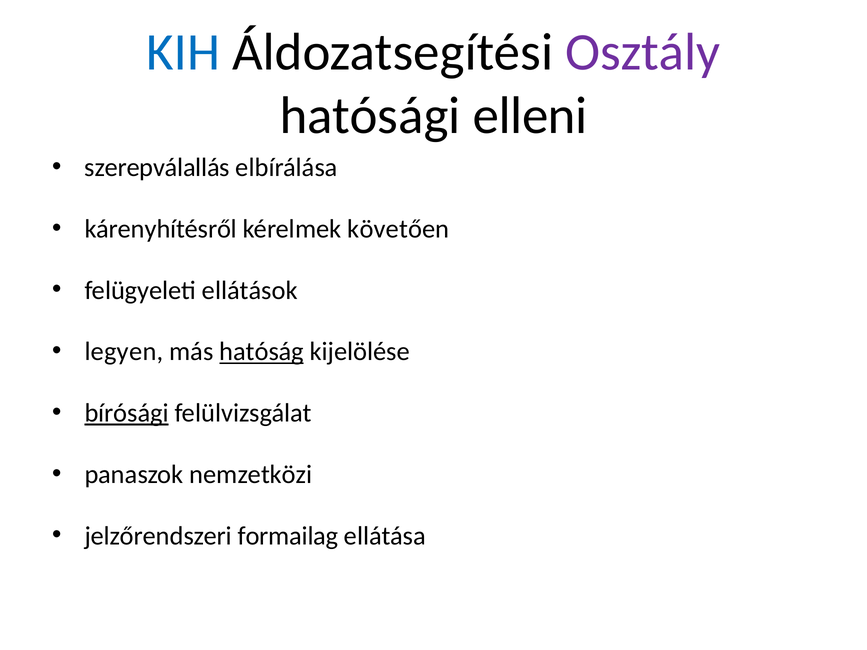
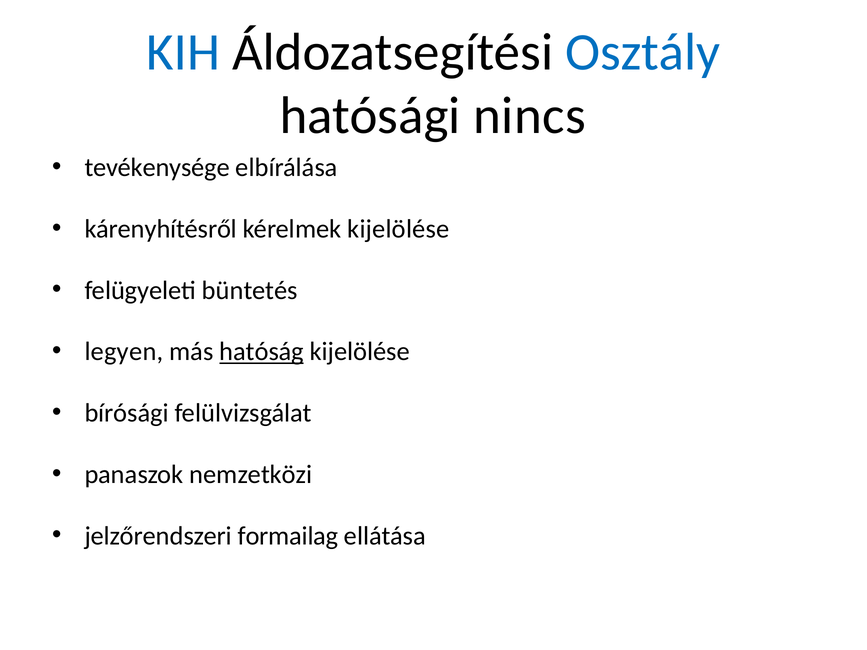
Osztály colour: purple -> blue
elleni: elleni -> nincs
szerepválallás: szerepválallás -> tevékenysége
kérelmek követően: követően -> kijelölése
ellátások: ellátások -> büntetés
bírósági underline: present -> none
